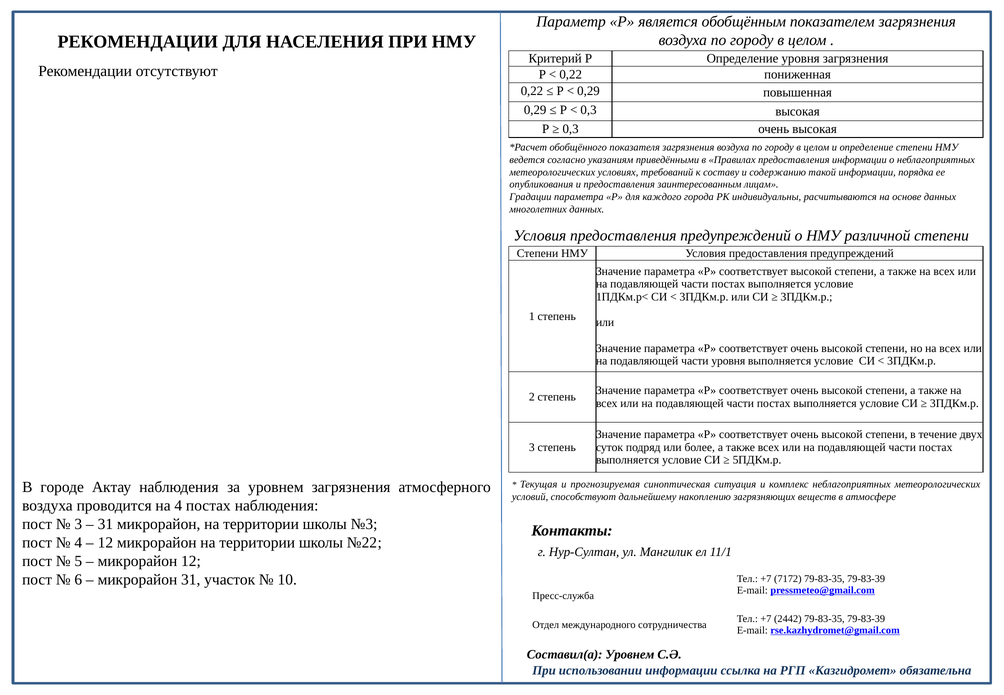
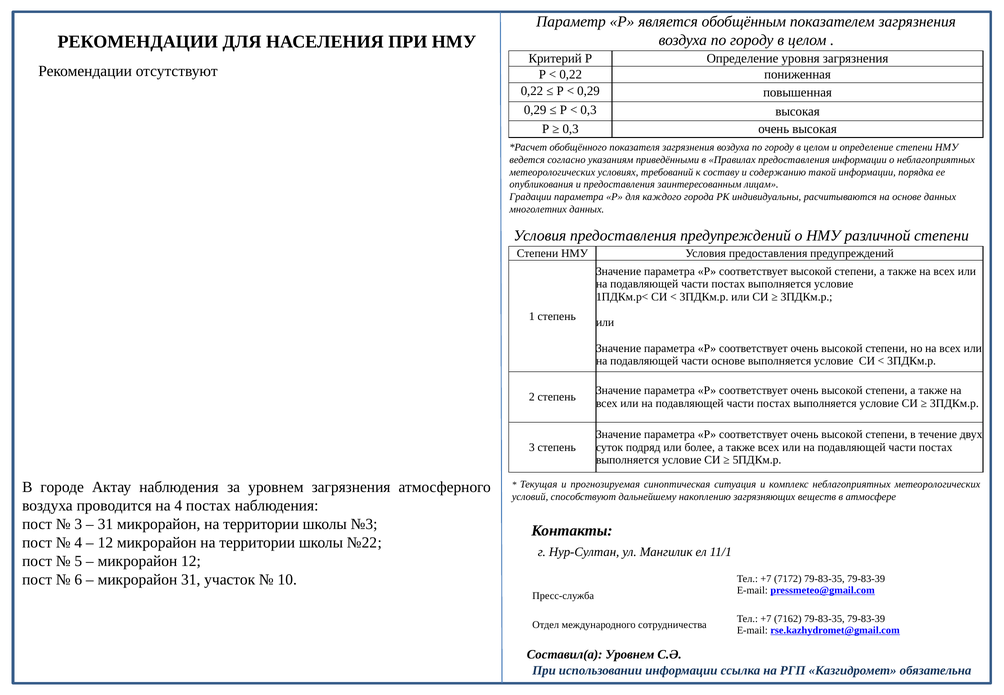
части уровня: уровня -> основе
2442: 2442 -> 7162
